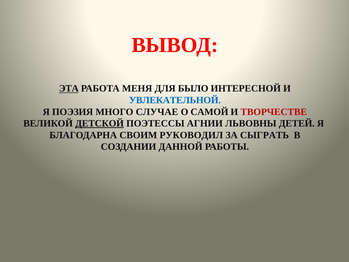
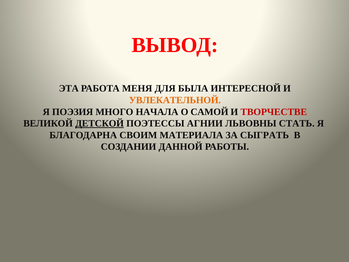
ЭТА underline: present -> none
БЫЛО: БЫЛО -> БЫЛА
УВЛЕКАТЕЛЬНОЙ colour: blue -> orange
СЛУЧАЕ: СЛУЧАЕ -> НАЧАЛА
ДЕТЕЙ: ДЕТЕЙ -> СТАТЬ
РУКОВОДИЛ: РУКОВОДИЛ -> МАТЕРИАЛА
